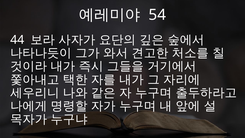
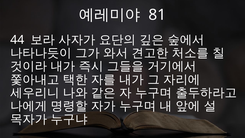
54: 54 -> 81
